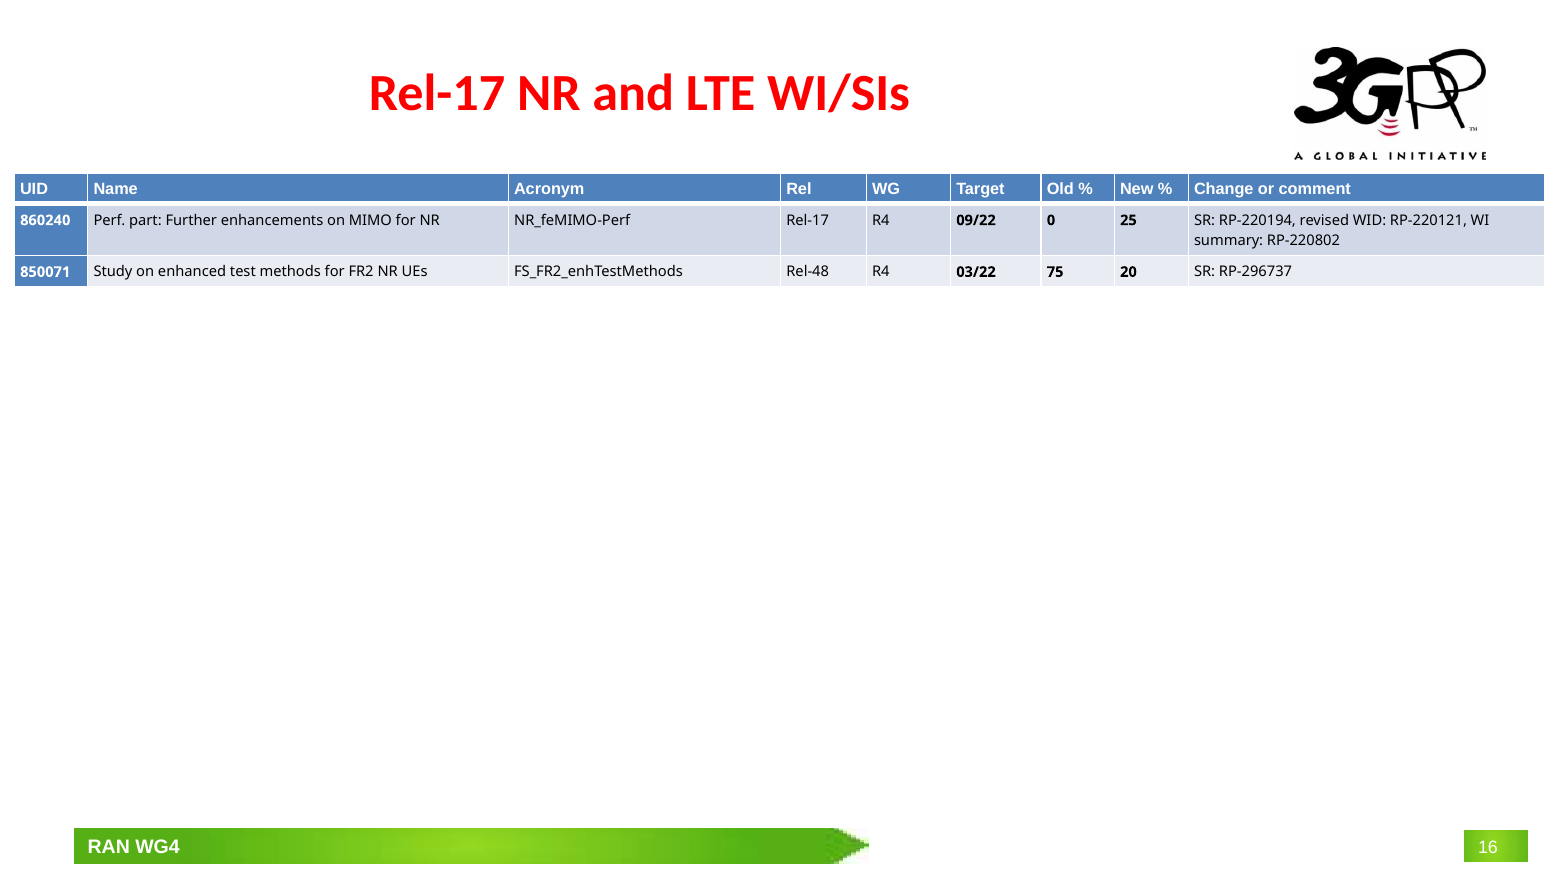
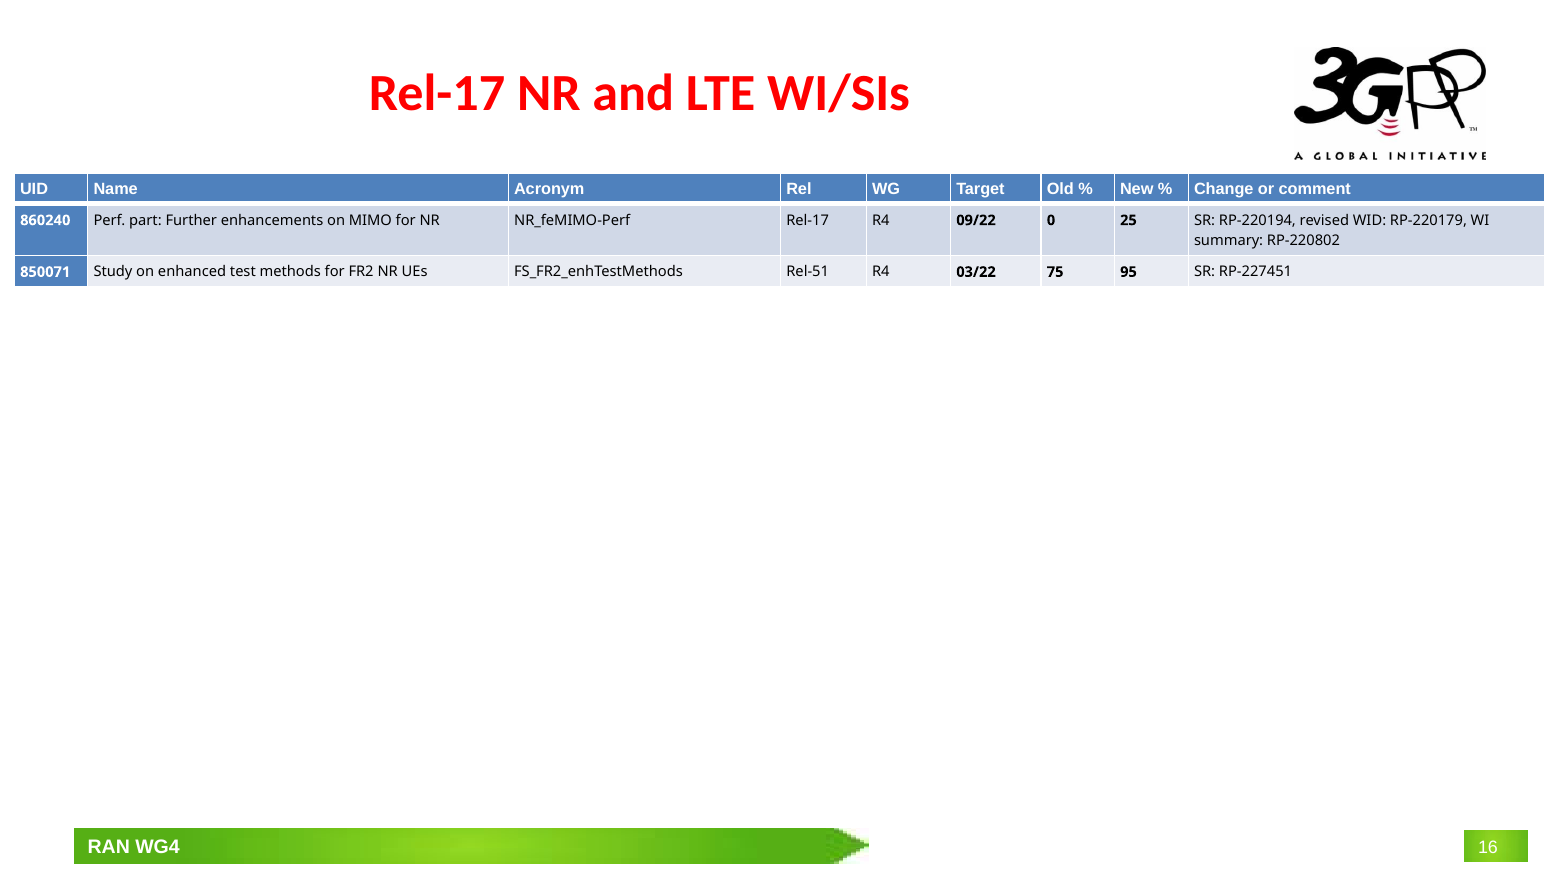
RP-220121: RP-220121 -> RP-220179
Rel-48: Rel-48 -> Rel-51
20: 20 -> 95
RP-296737: RP-296737 -> RP-227451
